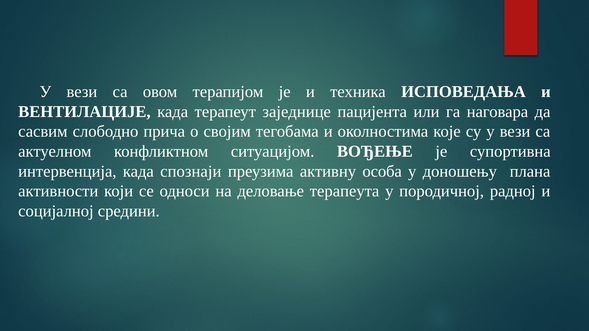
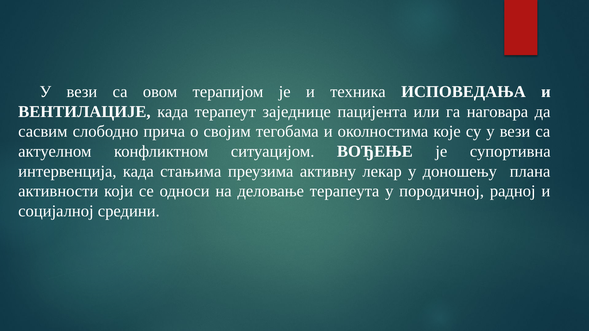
спознаји: спознаји -> стањима
особа: особа -> лекар
